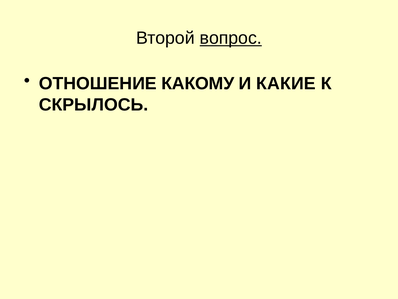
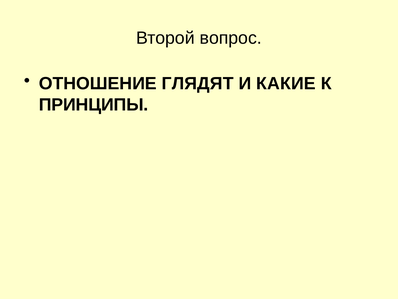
вопрос underline: present -> none
КАКОМУ: КАКОМУ -> ГЛЯДЯТ
СКРЫЛОСЬ: СКРЫЛОСЬ -> ПРИНЦИПЫ
